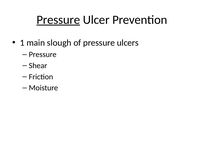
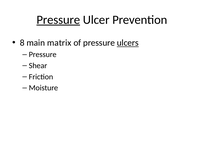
1: 1 -> 8
slough: slough -> matrix
ulcers underline: none -> present
